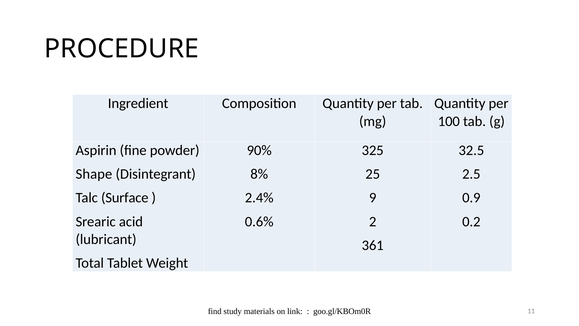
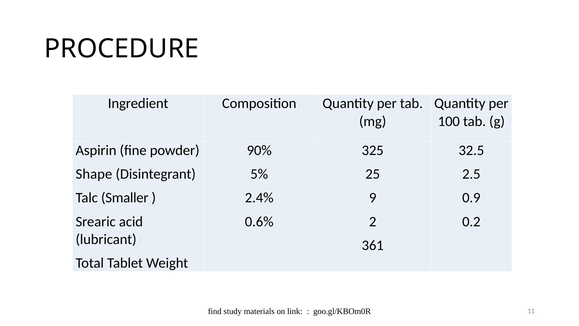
8%: 8% -> 5%
Surface: Surface -> Smaller
